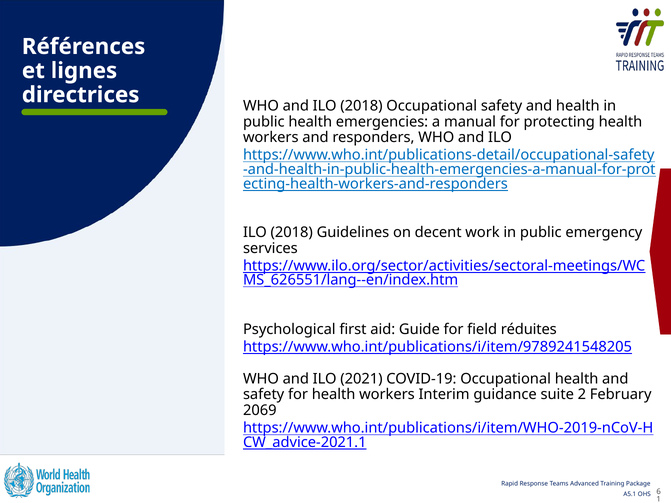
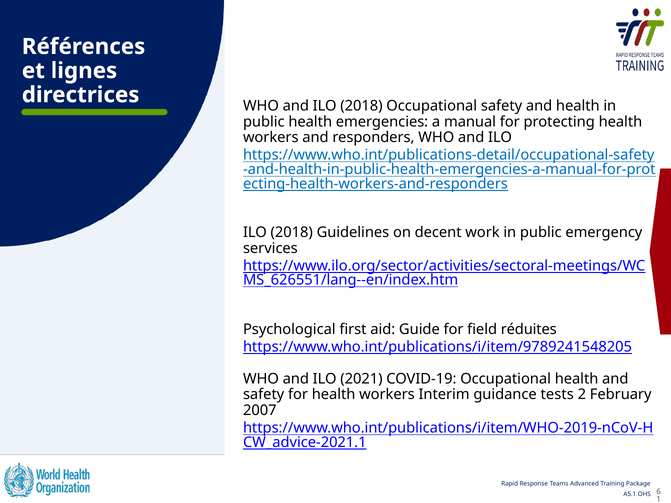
suite: suite -> tests
2069: 2069 -> 2007
